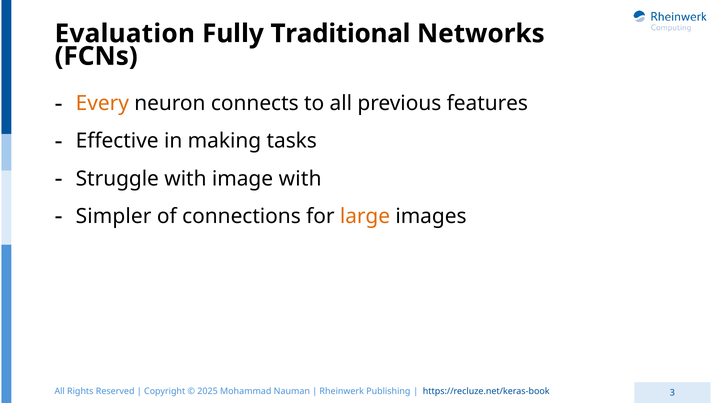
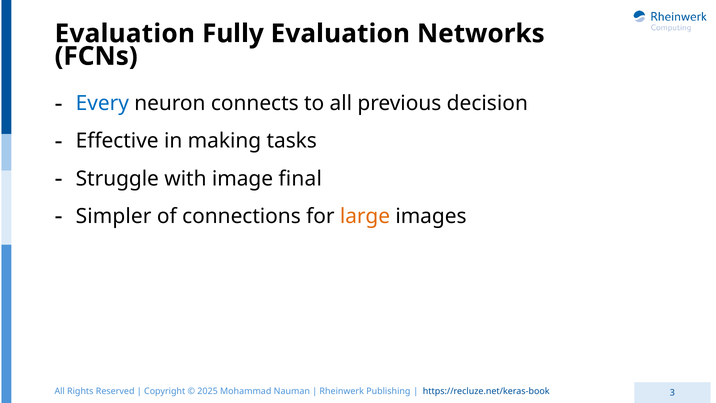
Fully Traditional: Traditional -> Evaluation
Every colour: orange -> blue
features: features -> decision
image with: with -> final
